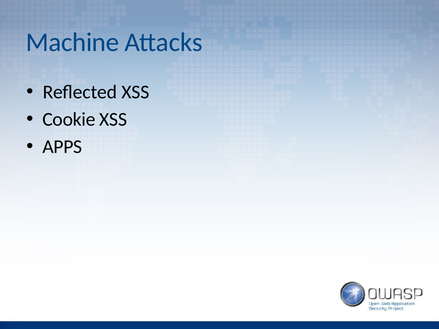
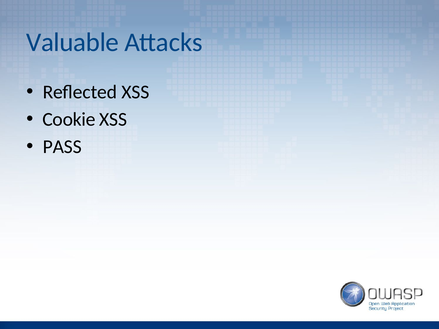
Machine: Machine -> Valuable
APPS: APPS -> PASS
